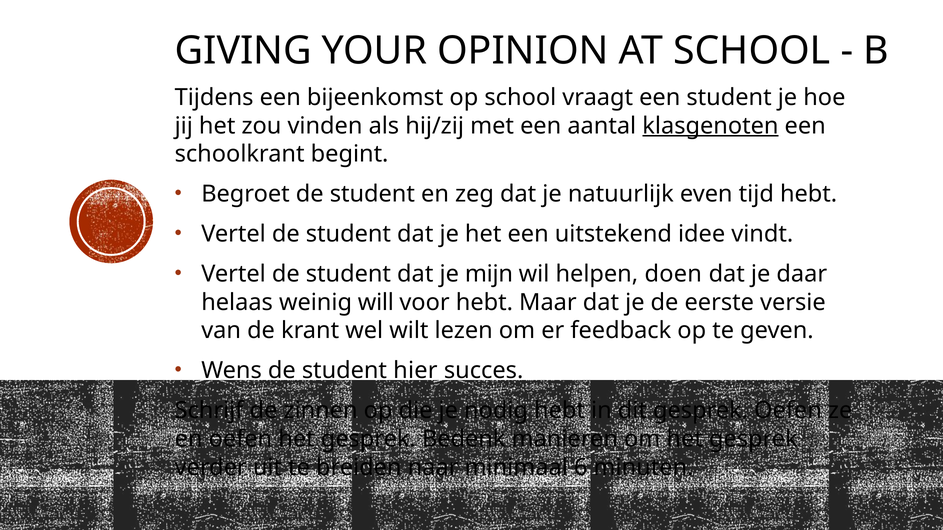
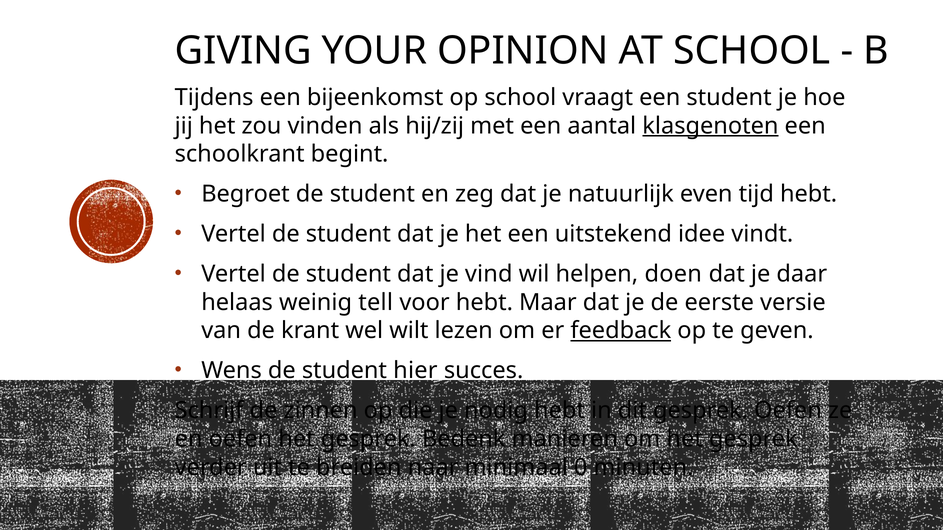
mijn: mijn -> vind
will: will -> tell
feedback underline: none -> present
6: 6 -> 0
